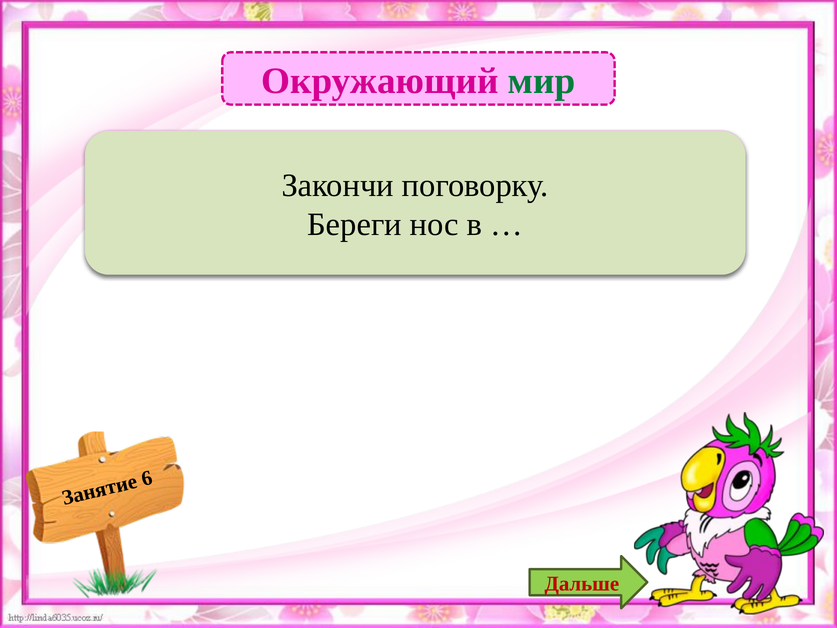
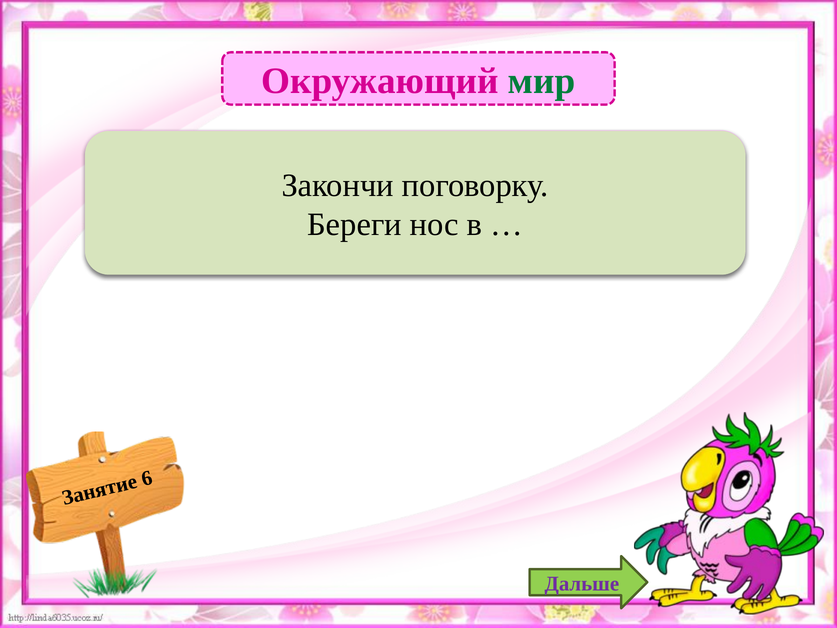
Дальше colour: red -> purple
